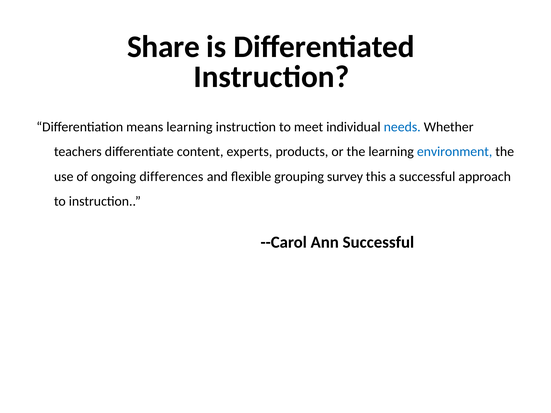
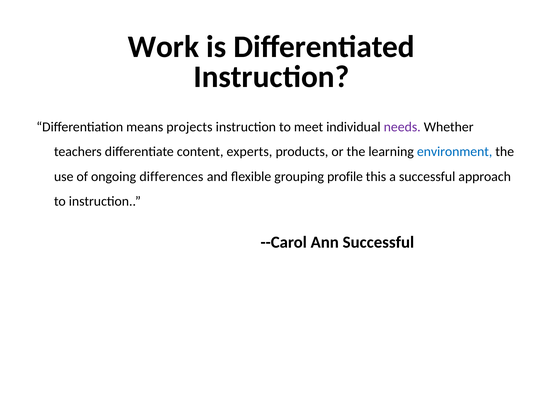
Share: Share -> Work
means learning: learning -> projects
needs colour: blue -> purple
survey: survey -> profile
